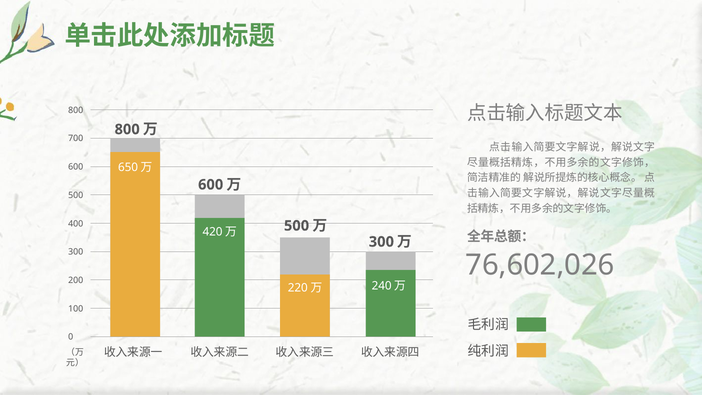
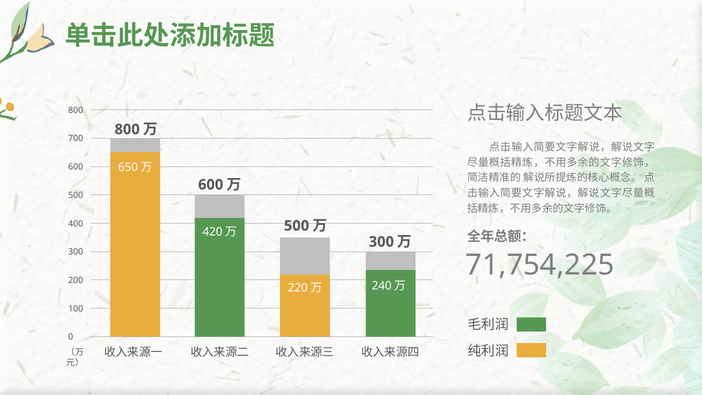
76,602,026: 76,602,026 -> 71,754,225
